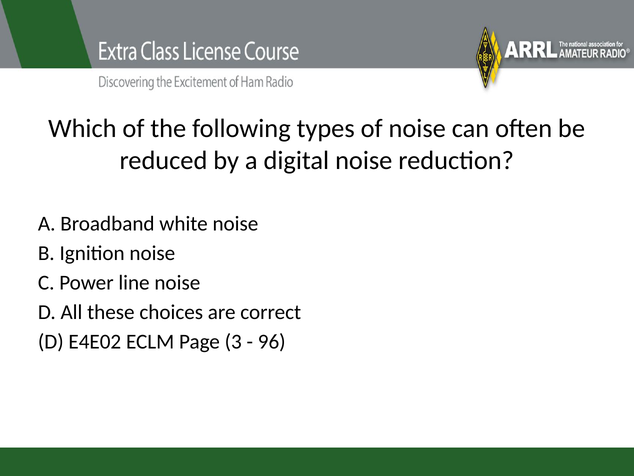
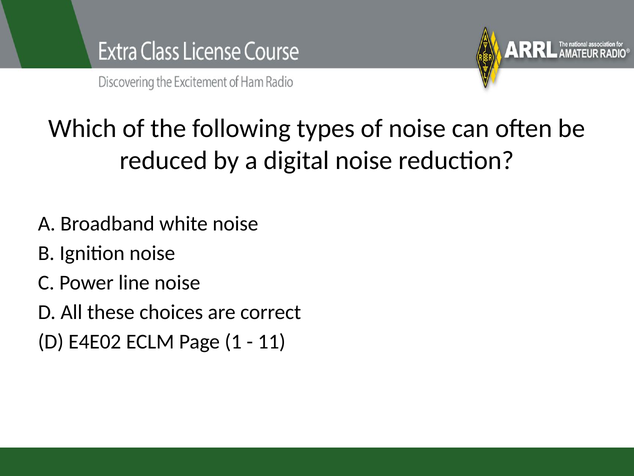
3: 3 -> 1
96: 96 -> 11
